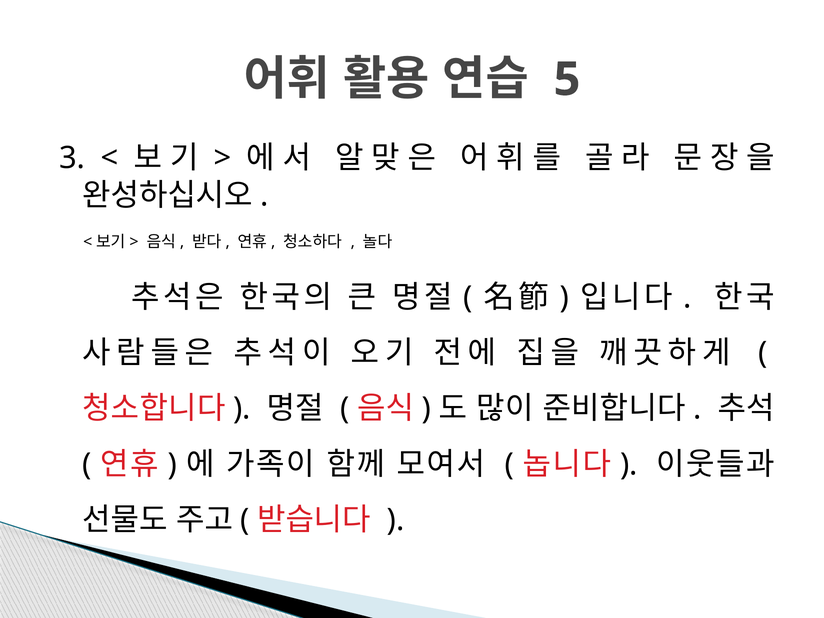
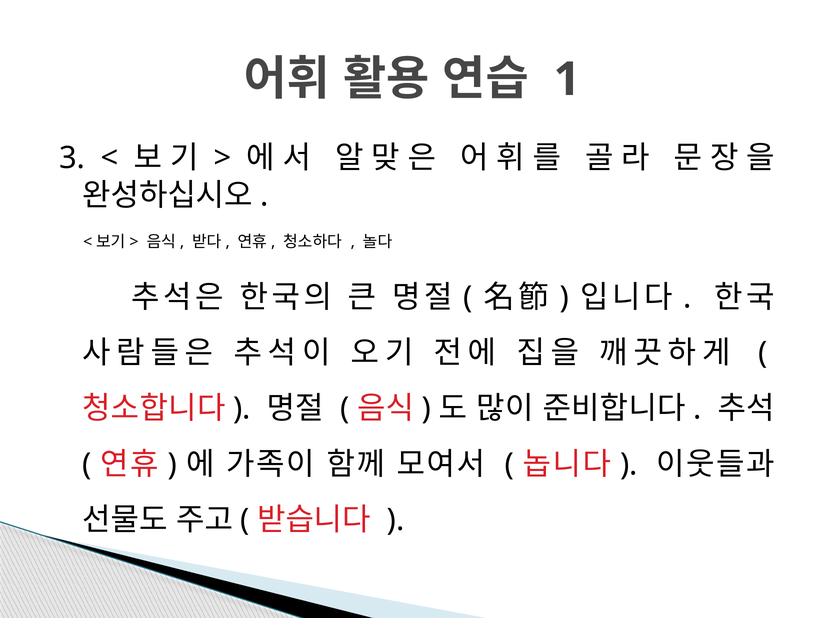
5: 5 -> 1
